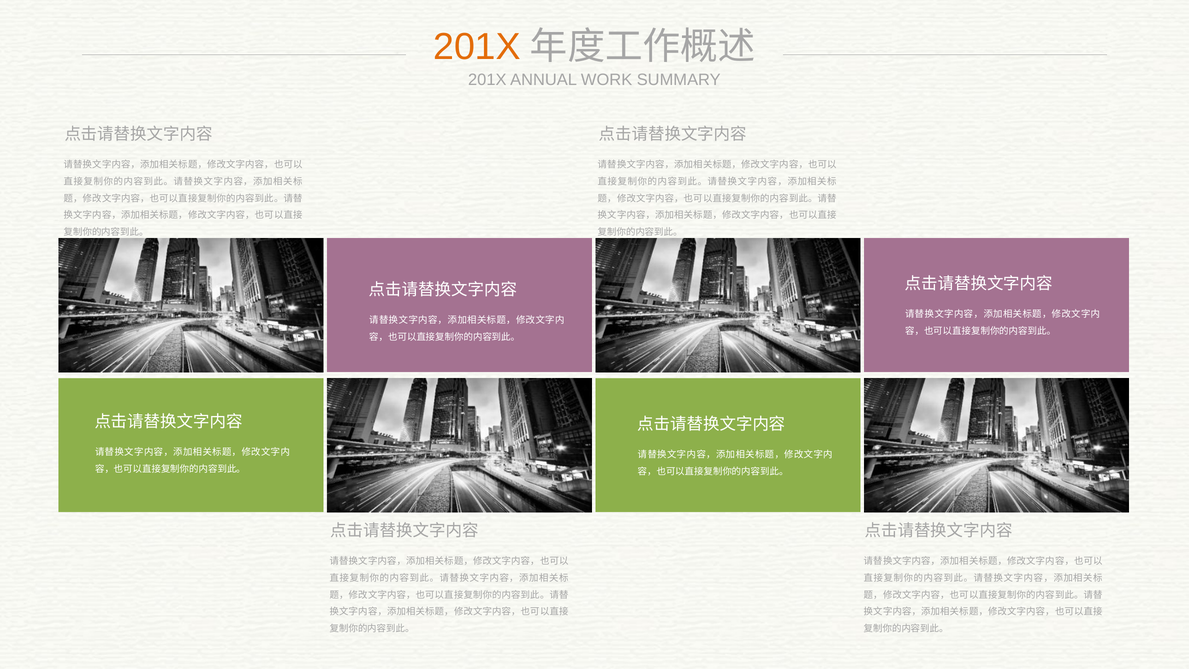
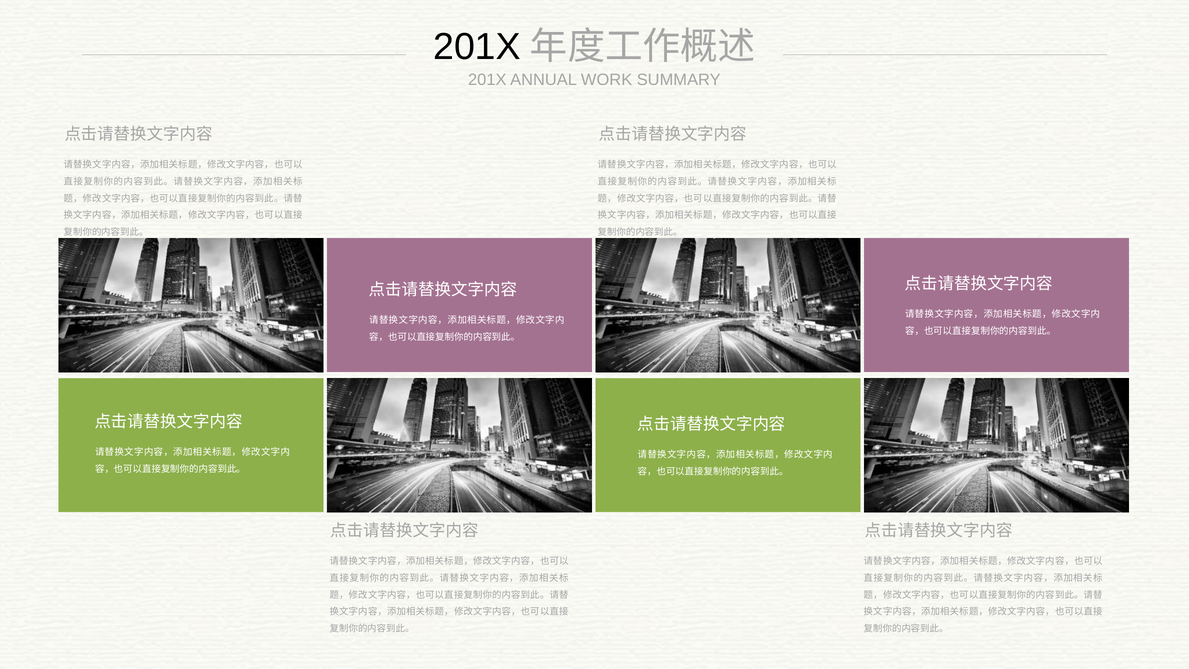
201X at (477, 47) colour: orange -> black
